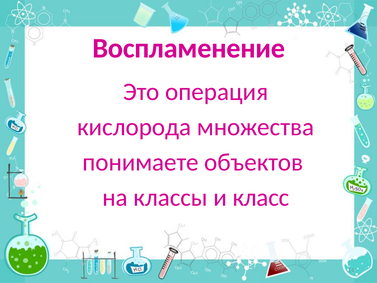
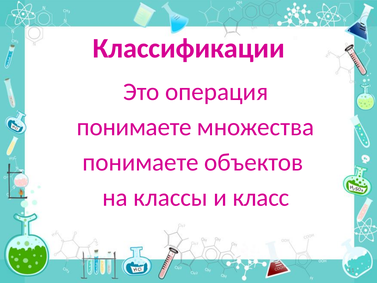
Воспламенение: Воспламенение -> Классификации
кислорода at (134, 127): кислорода -> понимаете
